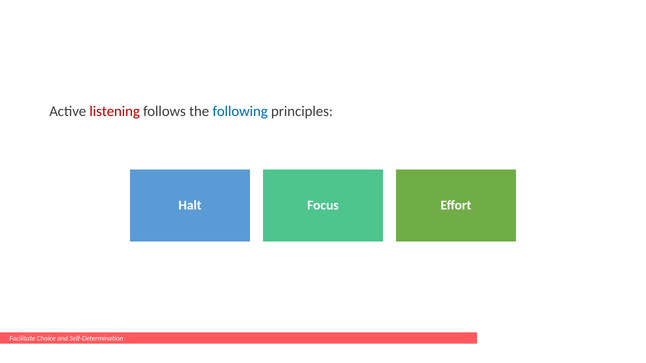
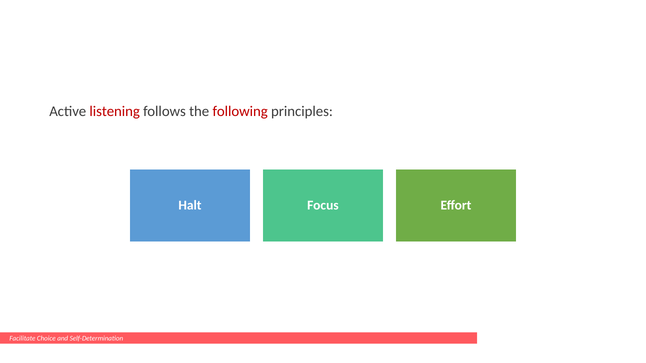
following colour: blue -> red
